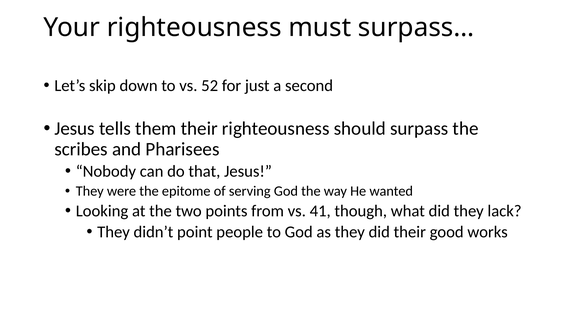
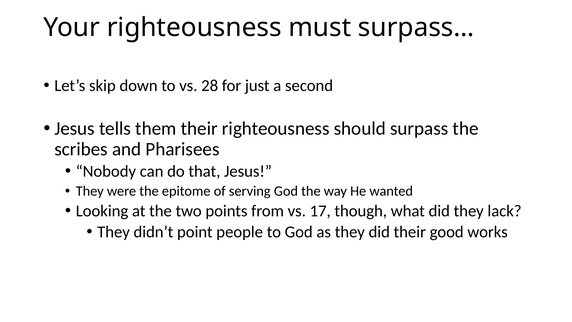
52: 52 -> 28
41: 41 -> 17
